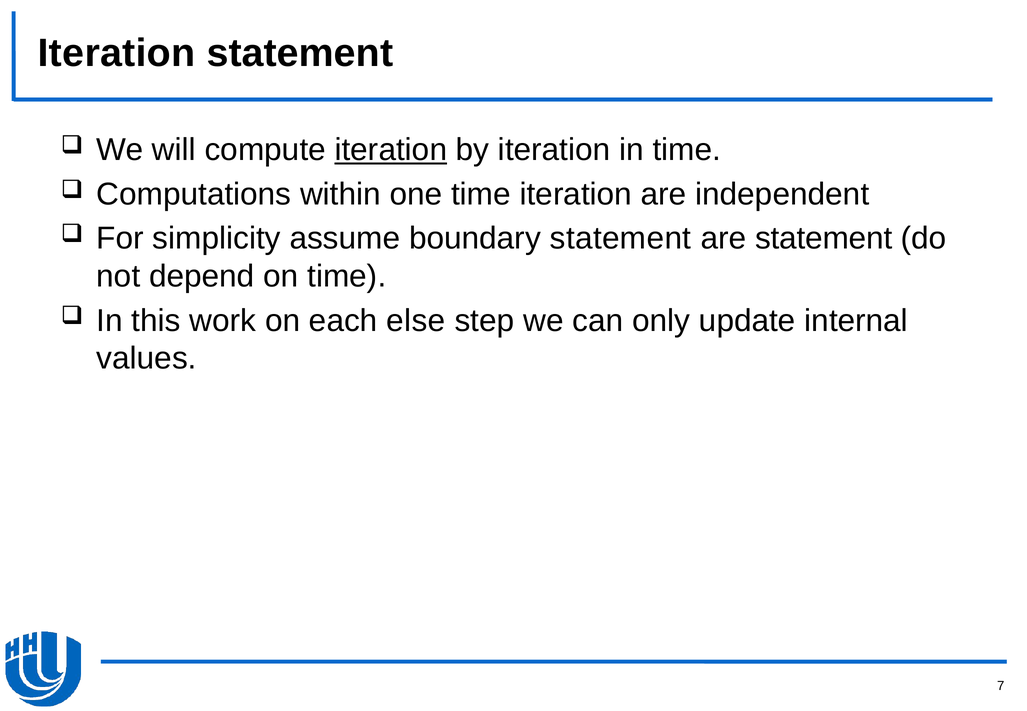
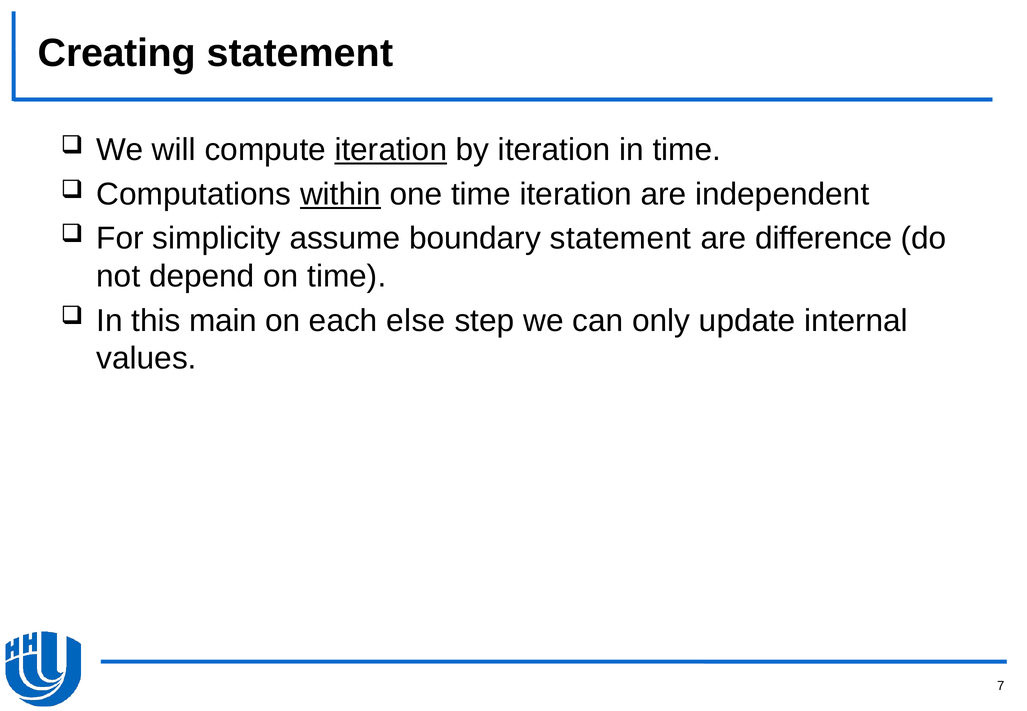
Iteration at (117, 53): Iteration -> Creating
within underline: none -> present
are statement: statement -> difference
work: work -> main
